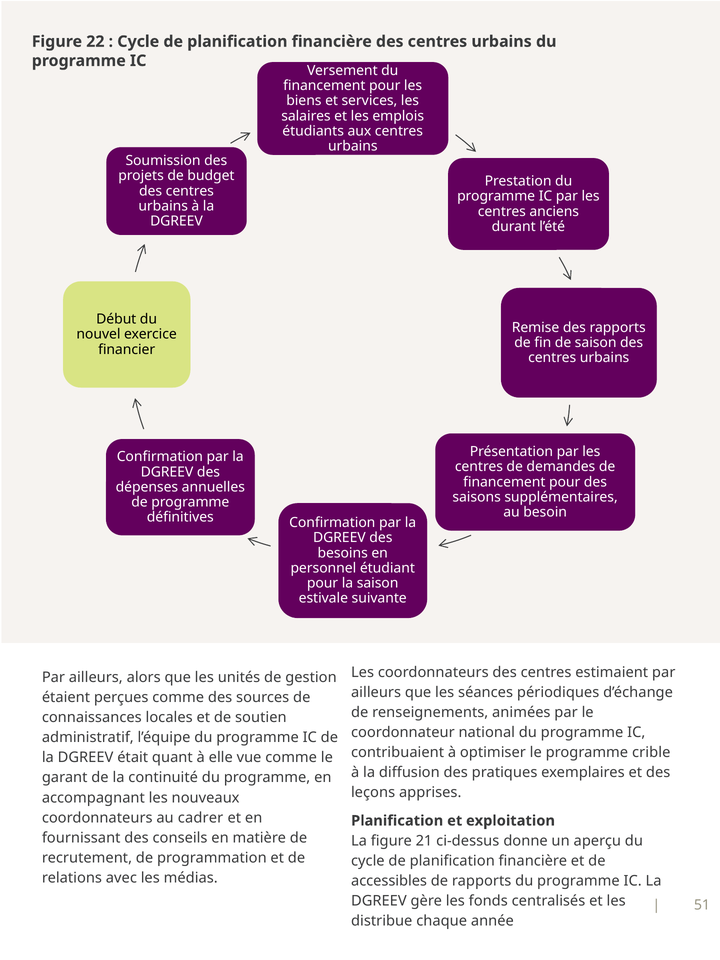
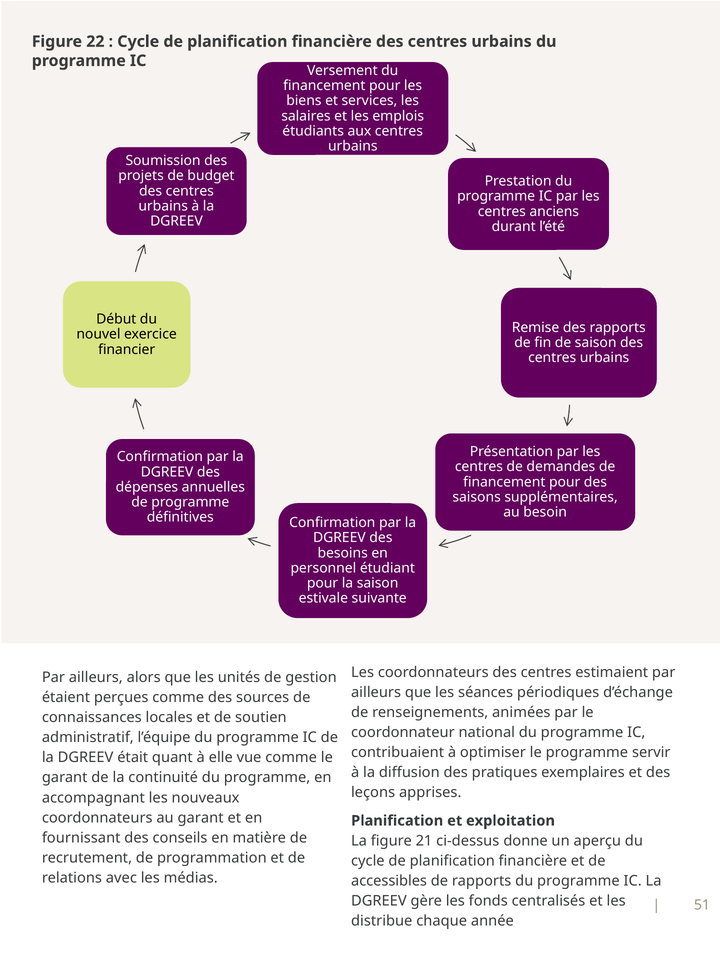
crible: crible -> servir
au cadrer: cadrer -> garant
